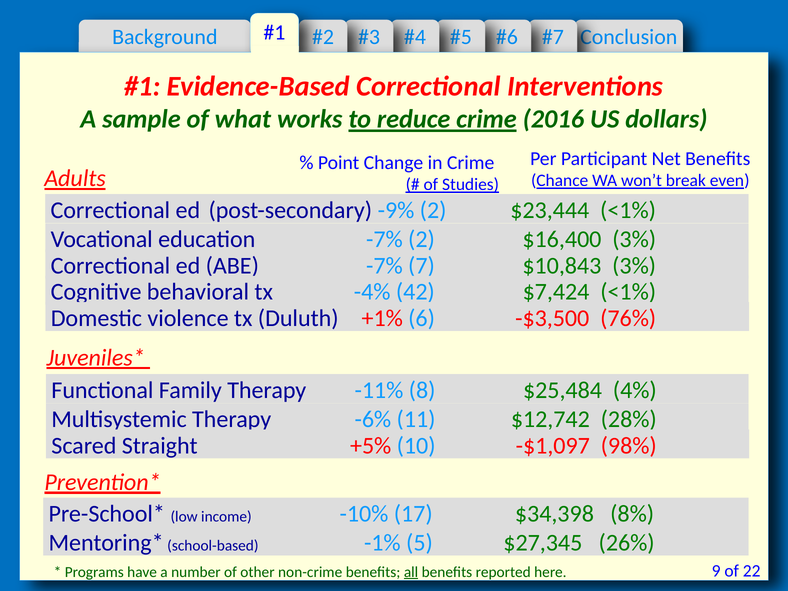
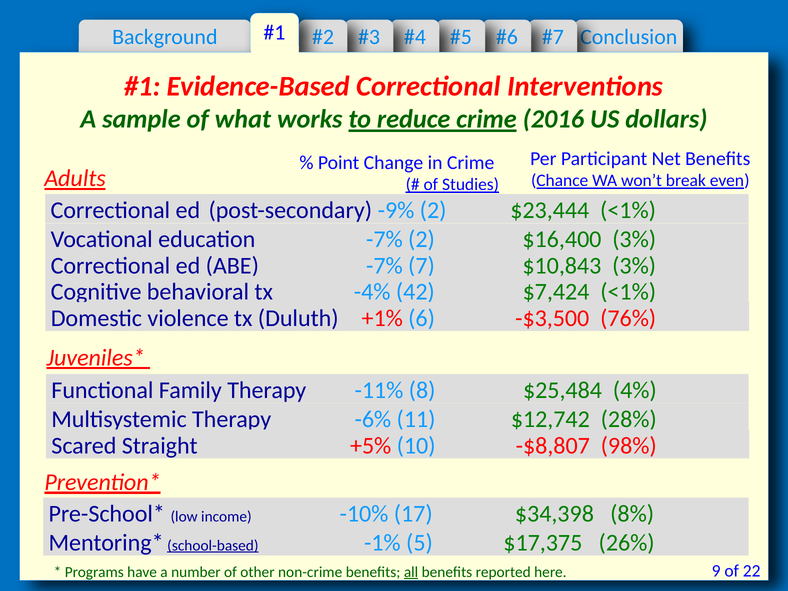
-$1,097: -$1,097 -> -$8,807
school-based underline: none -> present
$27,345: $27,345 -> $17,375
